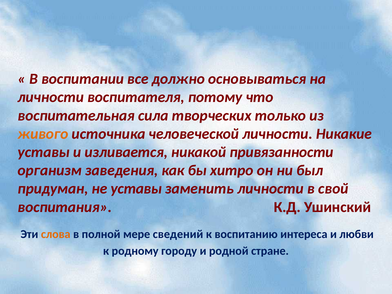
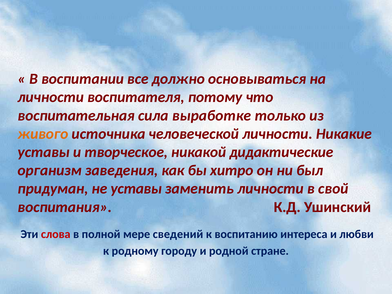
творческих: творческих -> выработке
изливается: изливается -> творческое
привязанности: привязанности -> дидактические
слова colour: orange -> red
